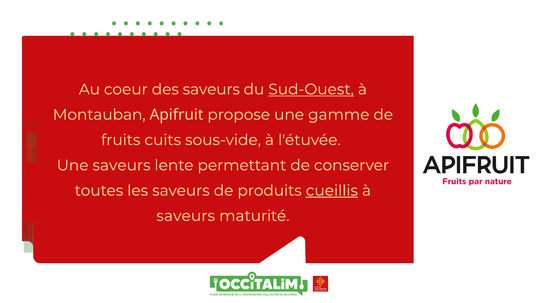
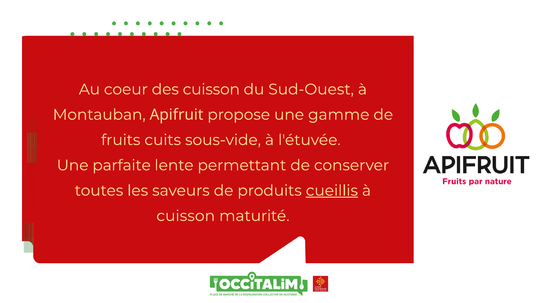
des saveurs: saveurs -> cuisson
Sud-Ouest underline: present -> none
Une saveurs: saveurs -> parfaite
saveurs at (186, 216): saveurs -> cuisson
